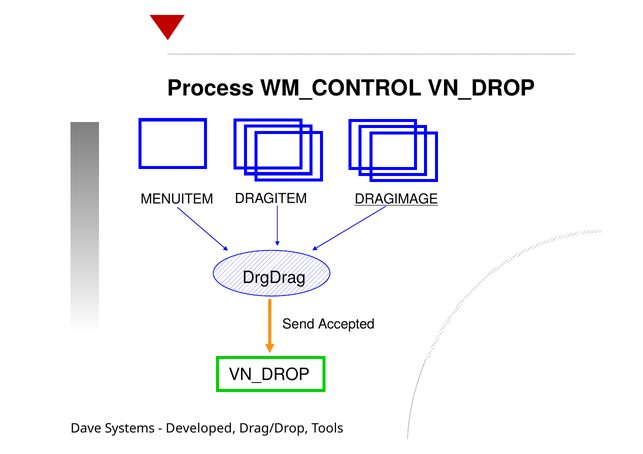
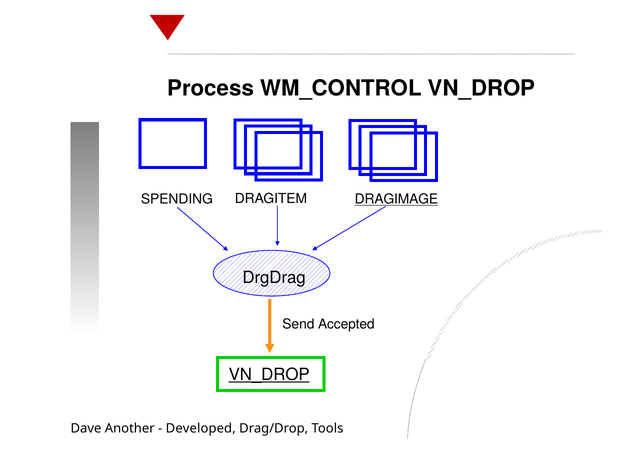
MENUITEM: MENUITEM -> SPENDING
VN_DROP at (269, 375) underline: none -> present
Systems: Systems -> Another
